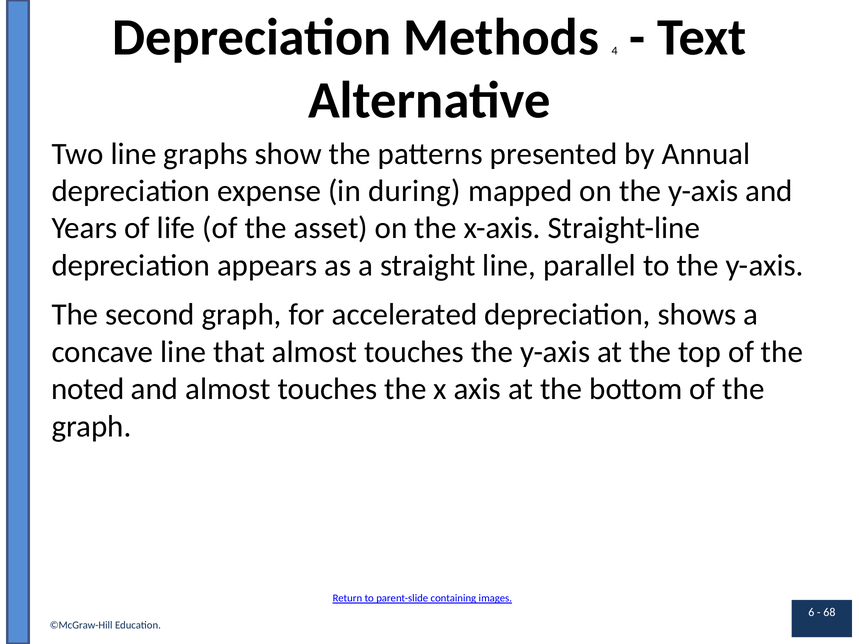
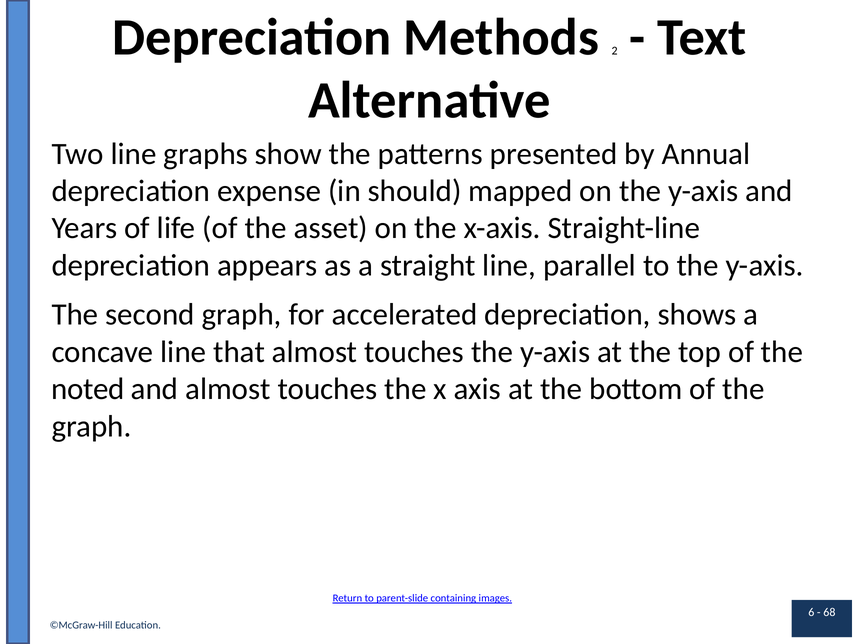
4: 4 -> 2
during: during -> should
